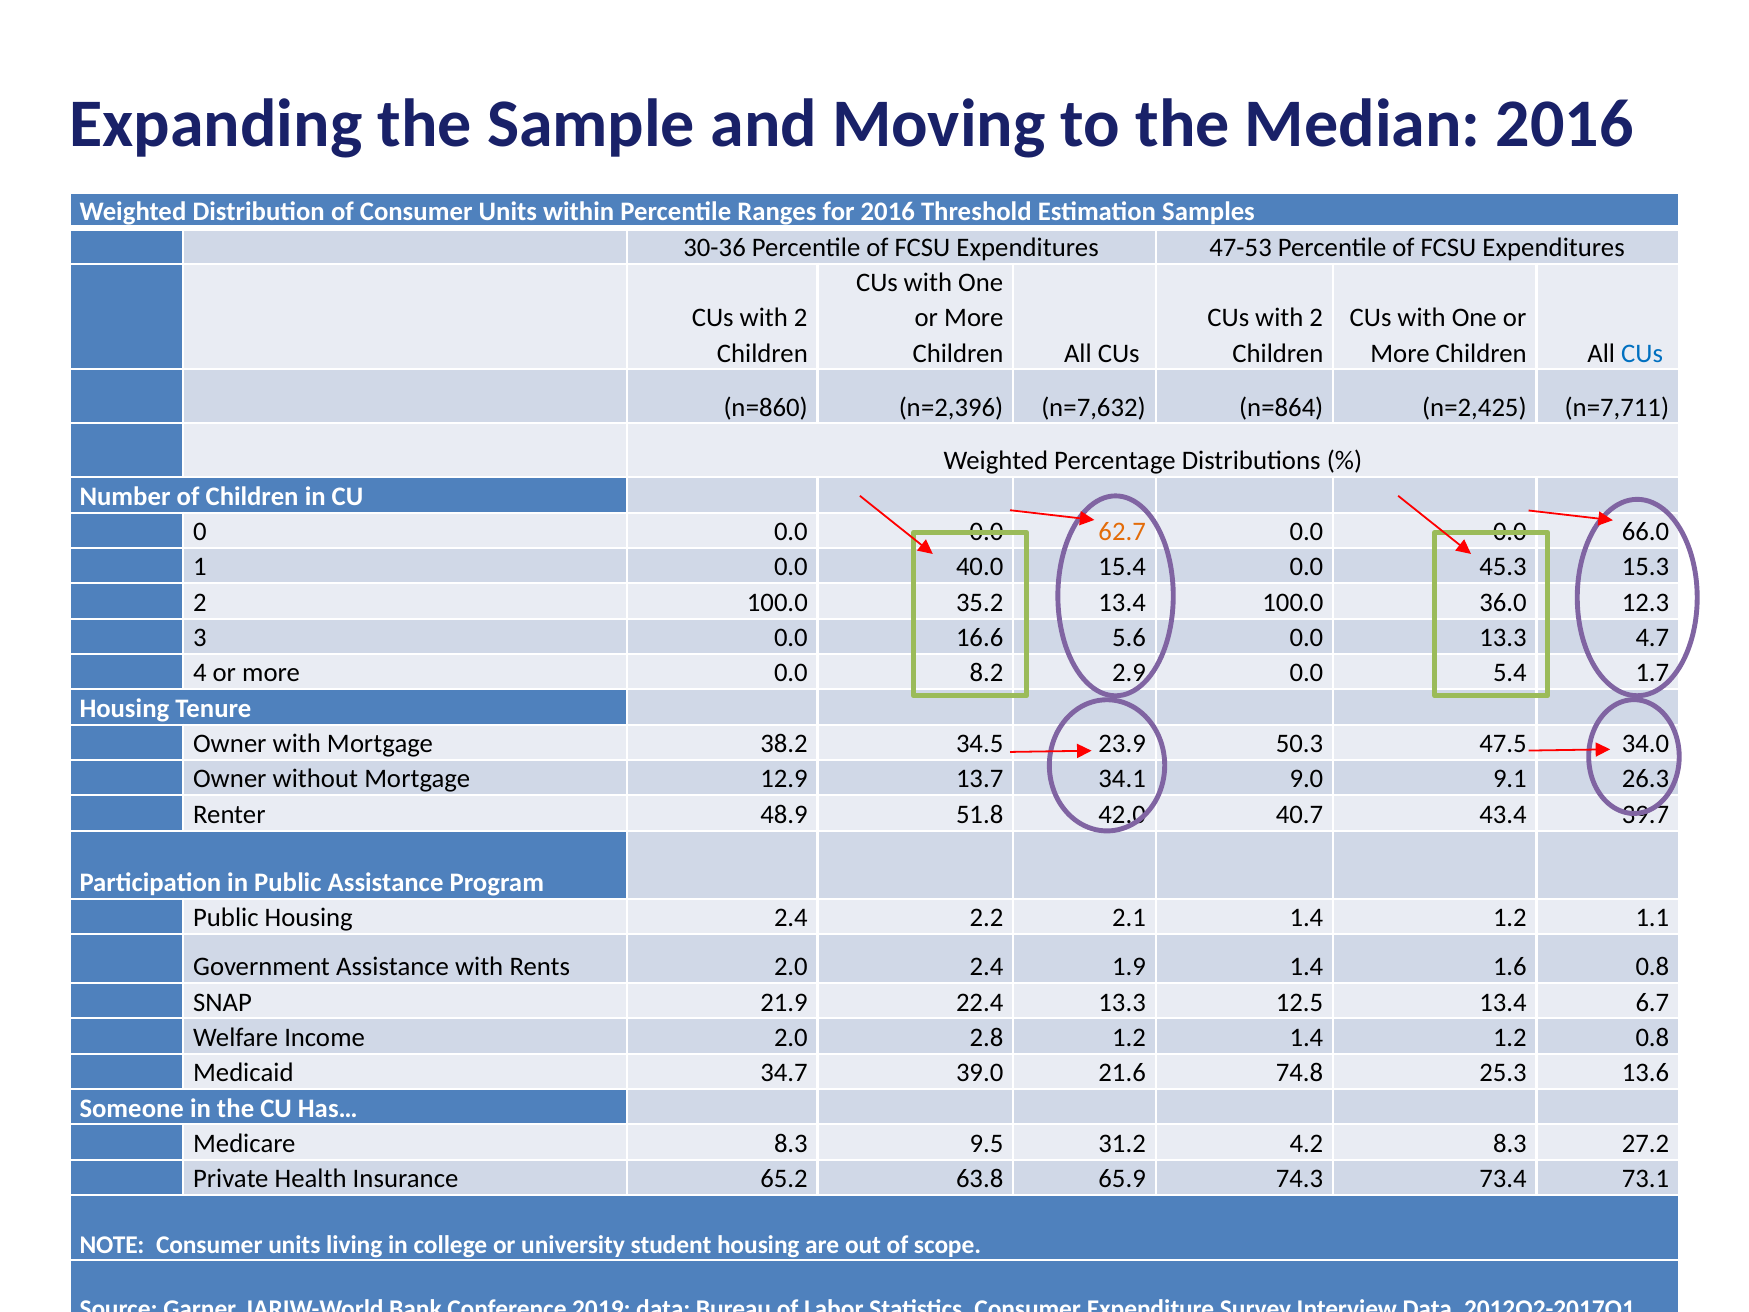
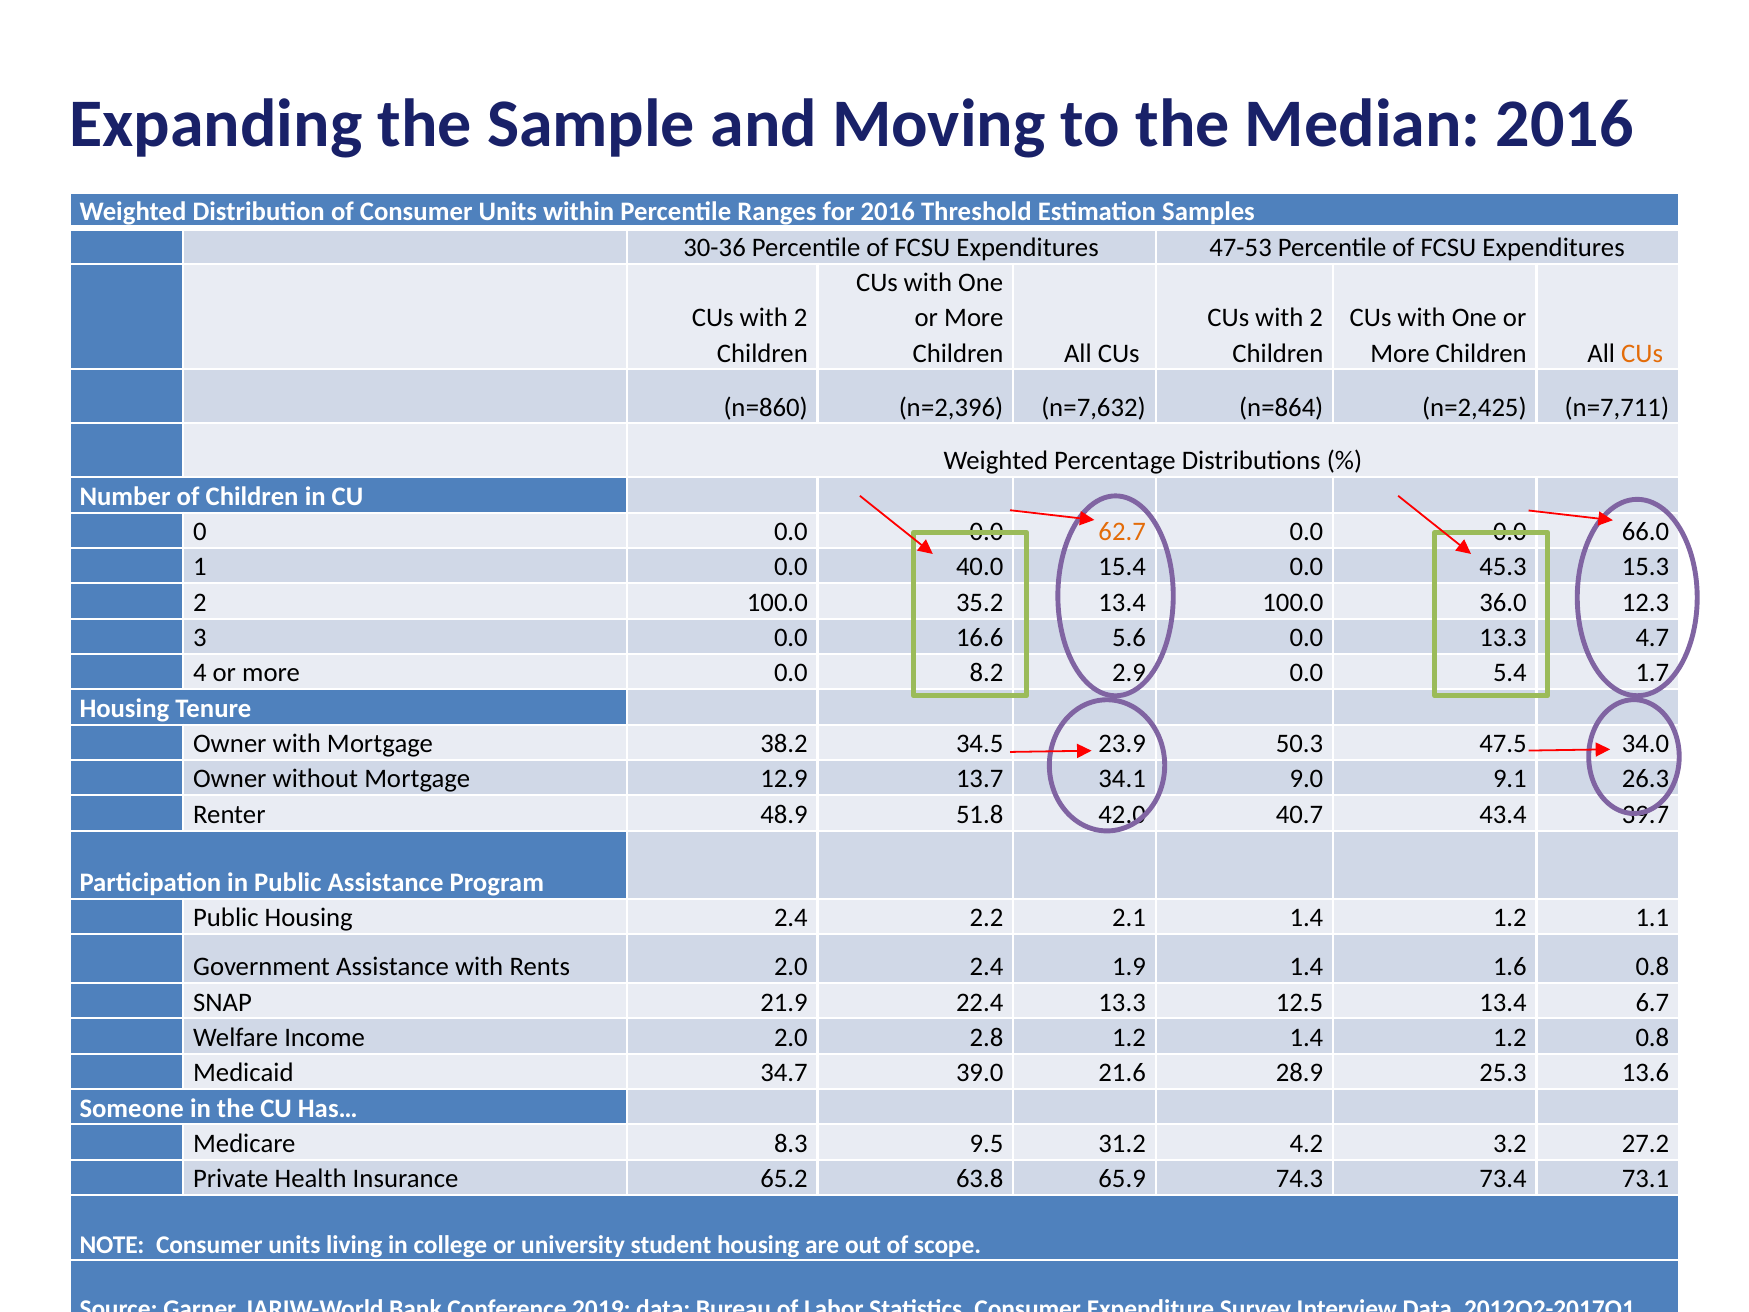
CUs at (1642, 353) colour: blue -> orange
74.8: 74.8 -> 28.9
4.2 8.3: 8.3 -> 3.2
